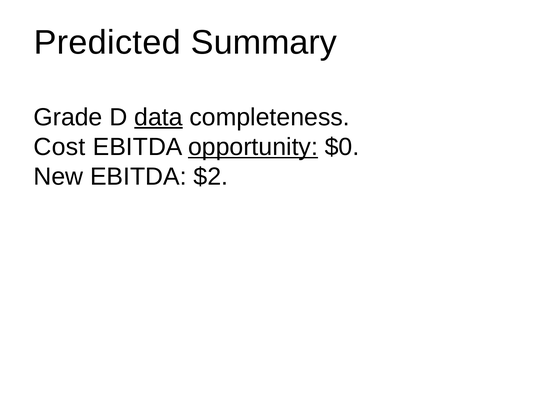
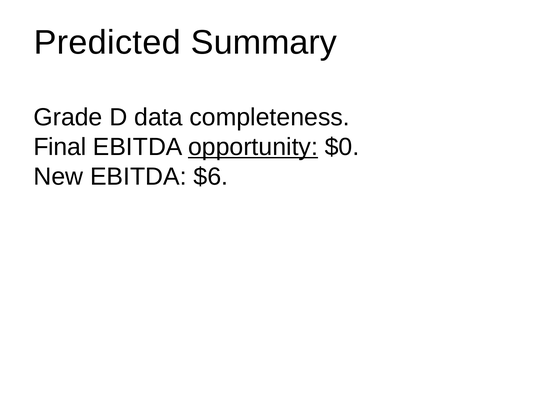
data underline: present -> none
Cost: Cost -> Final
$2: $2 -> $6
